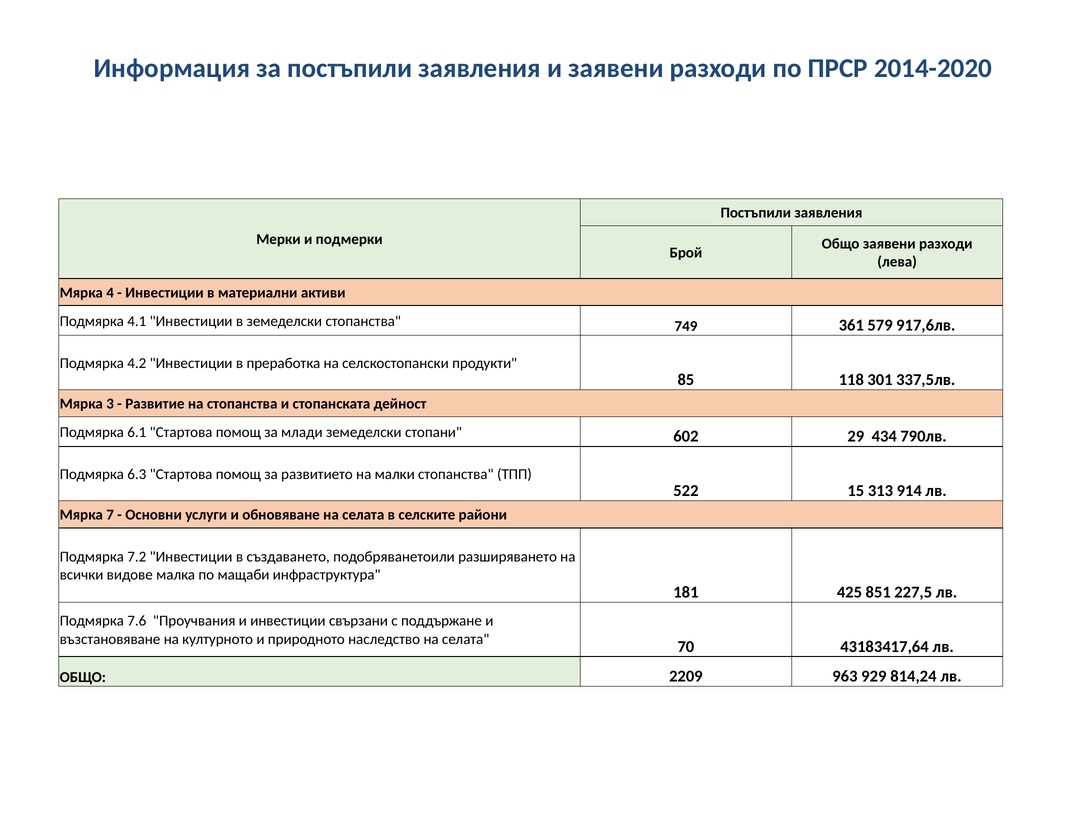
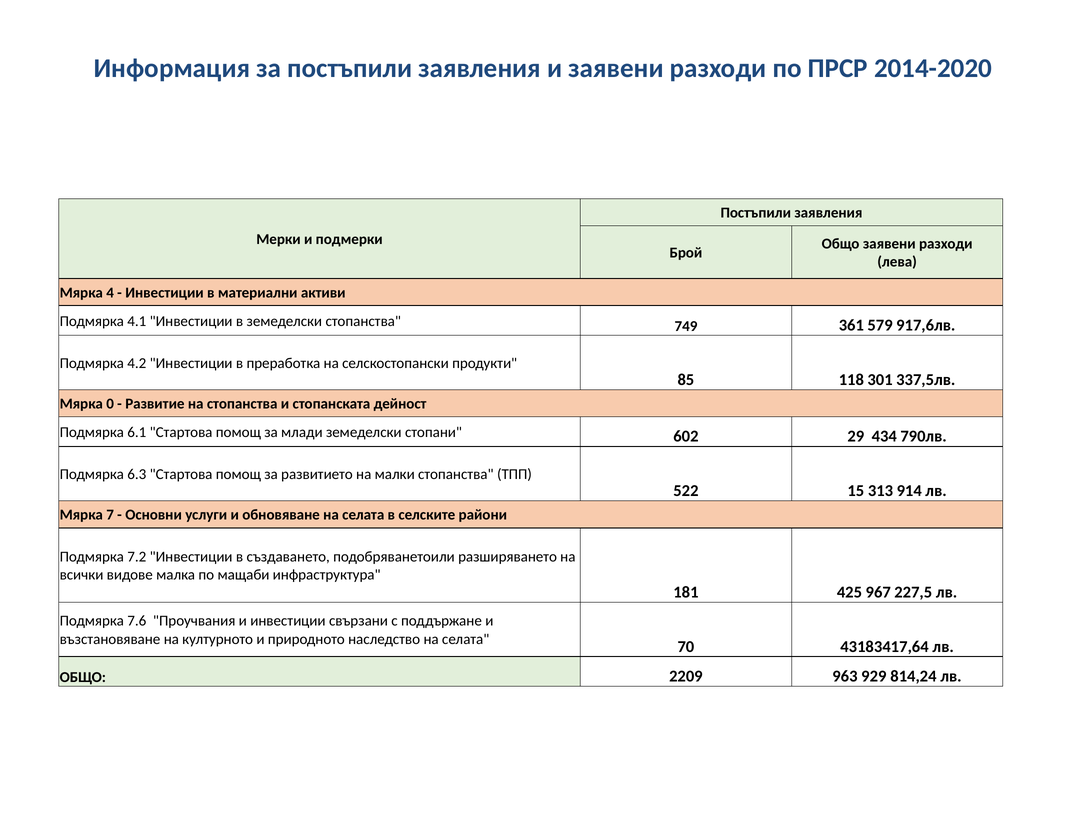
3: 3 -> 0
851: 851 -> 967
